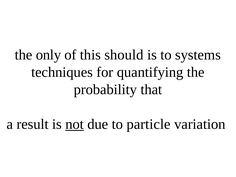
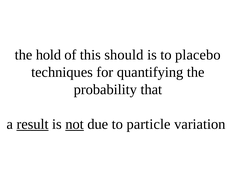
only: only -> hold
systems: systems -> placebo
result underline: none -> present
